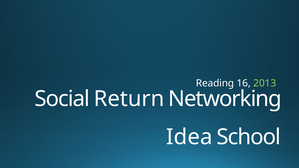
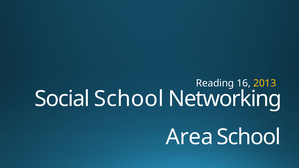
2013 colour: light green -> yellow
Social Return: Return -> School
Idea: Idea -> Area
